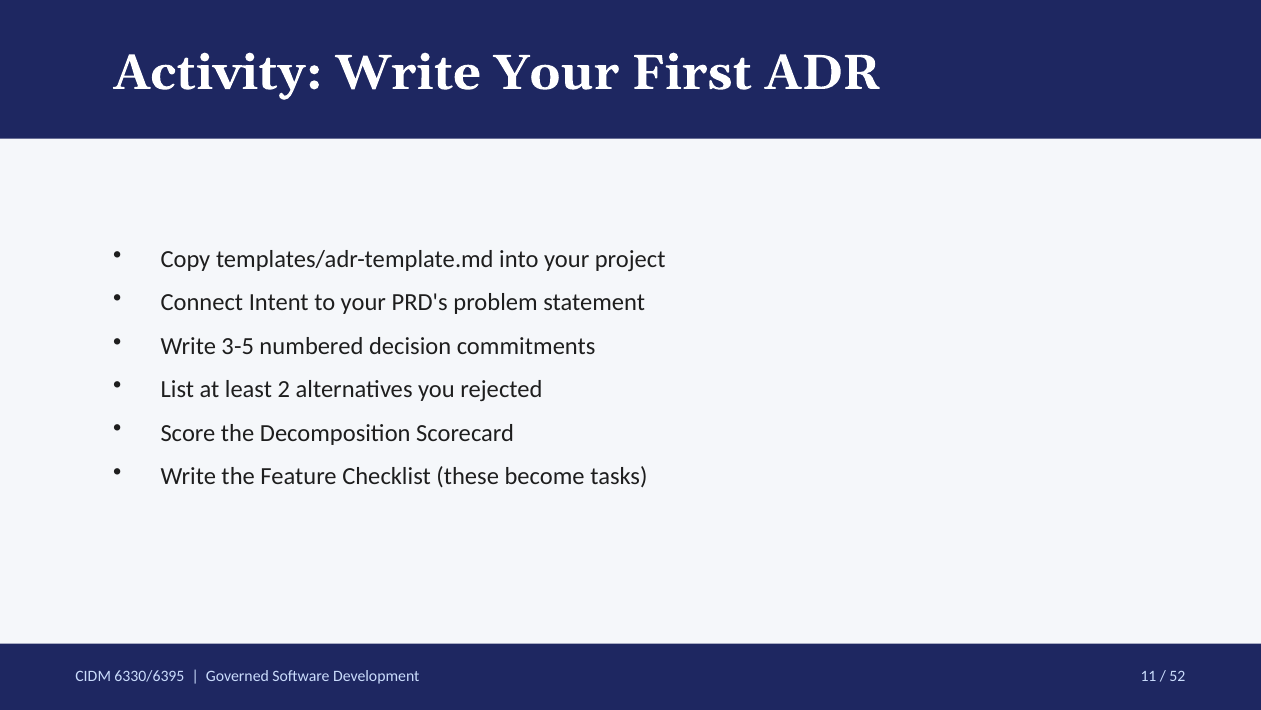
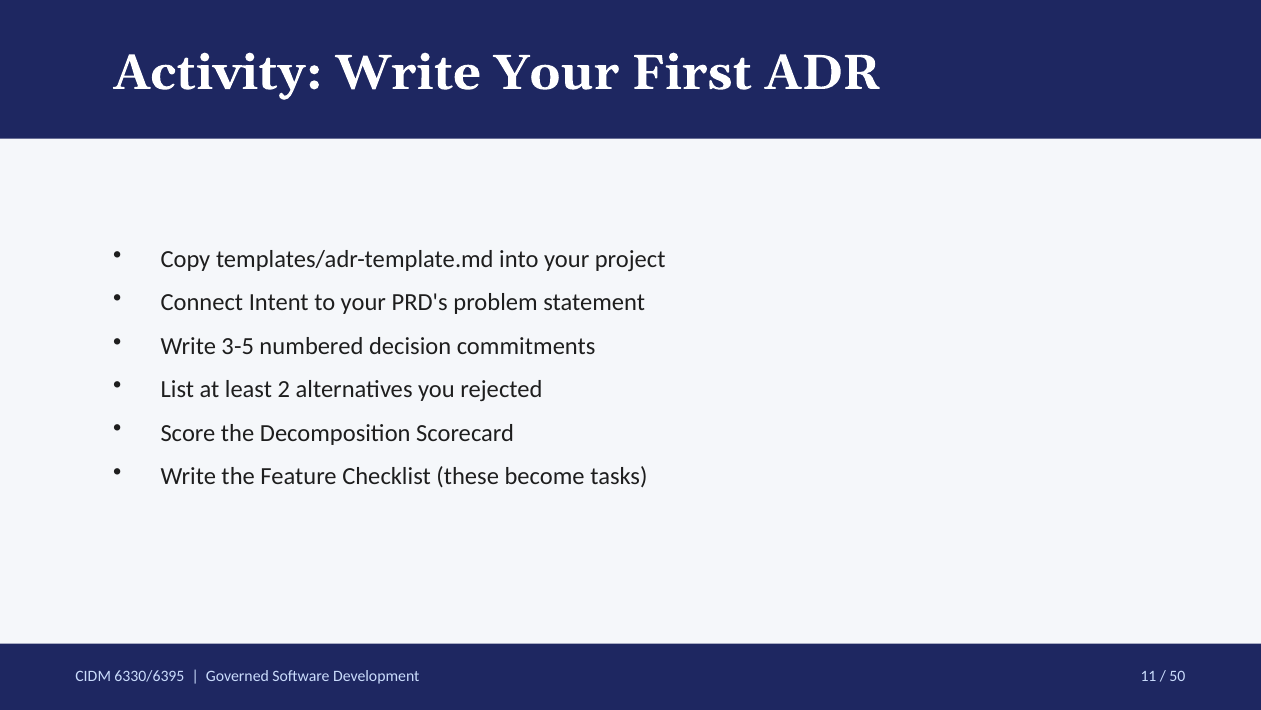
52: 52 -> 50
